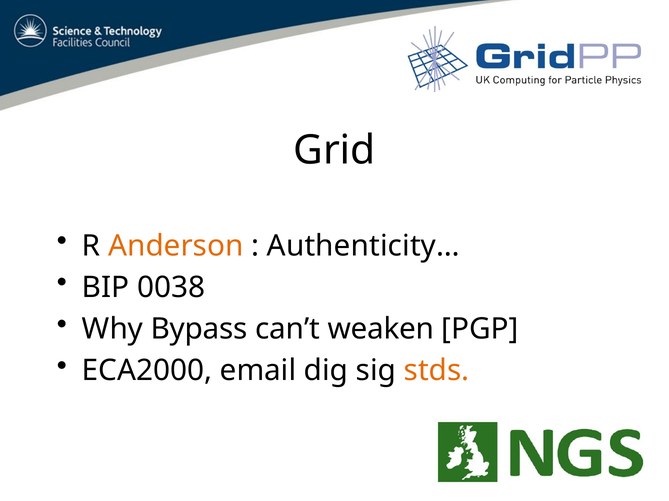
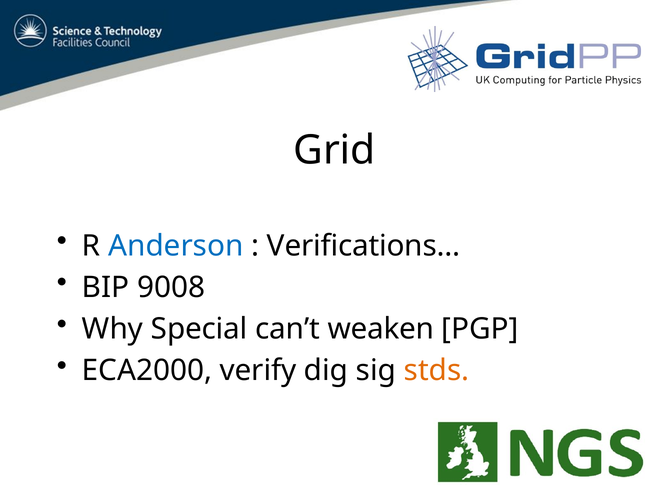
Anderson colour: orange -> blue
Authenticity…: Authenticity… -> Verifications…
0038: 0038 -> 9008
Bypass: Bypass -> Special
email: email -> verify
